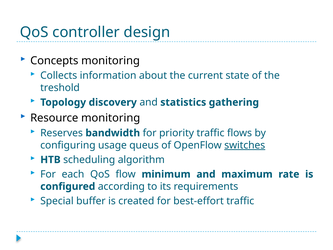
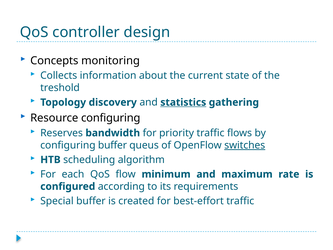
statistics underline: none -> present
Resource monitoring: monitoring -> configuring
configuring usage: usage -> buffer
